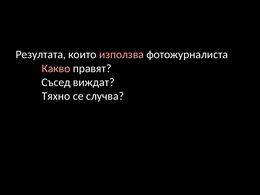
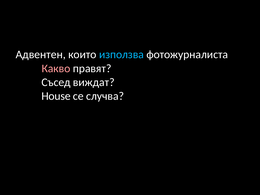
Резултата: Резултата -> Адвентен
използва colour: pink -> light blue
Тяхно: Тяхно -> House
